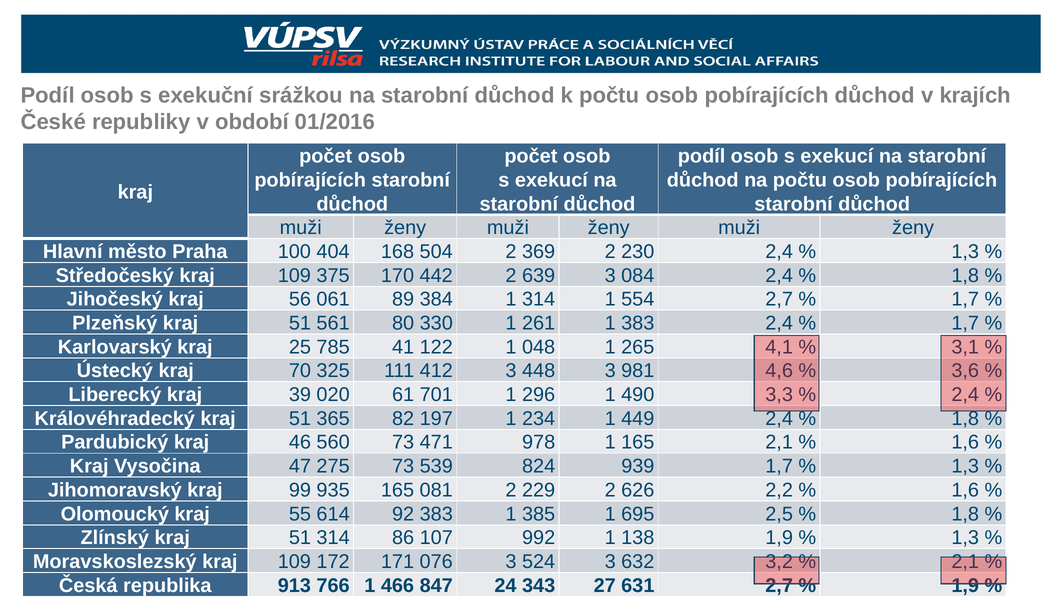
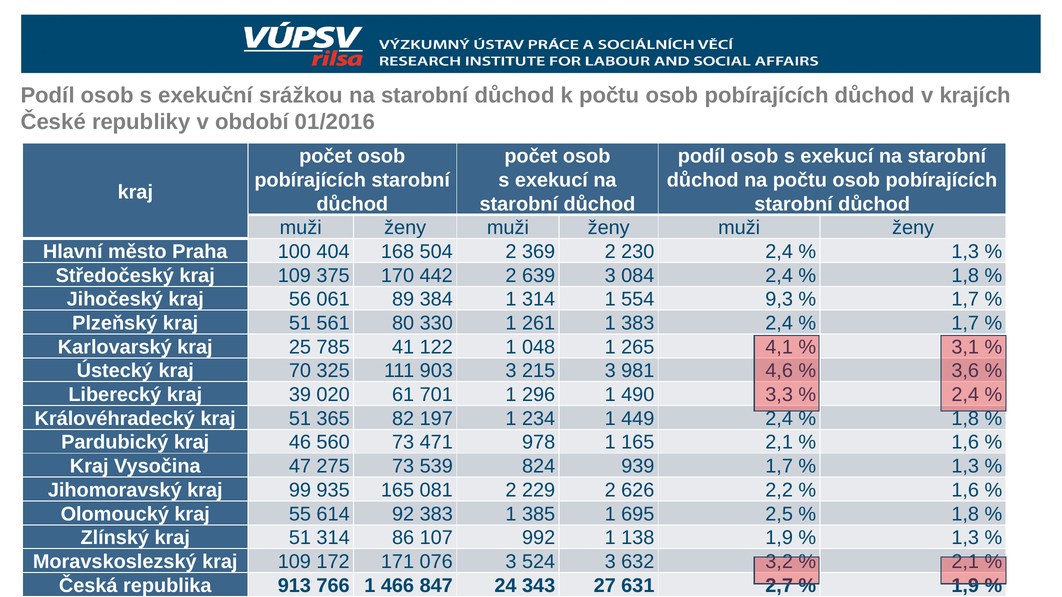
554 2,7: 2,7 -> 9,3
412: 412 -> 903
448: 448 -> 215
